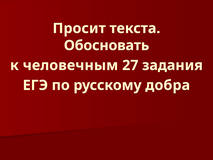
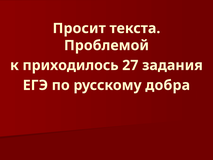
Обосновать: Обосновать -> Проблемой
человечным: человечным -> приходилось
